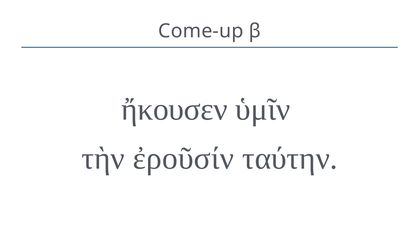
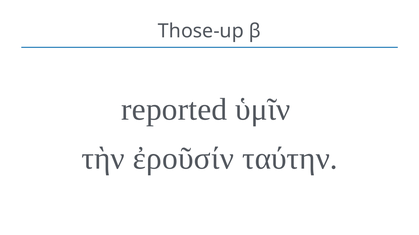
Come-up: Come-up -> Those-up
ἤκουσεν: ἤκουσεν -> reported
